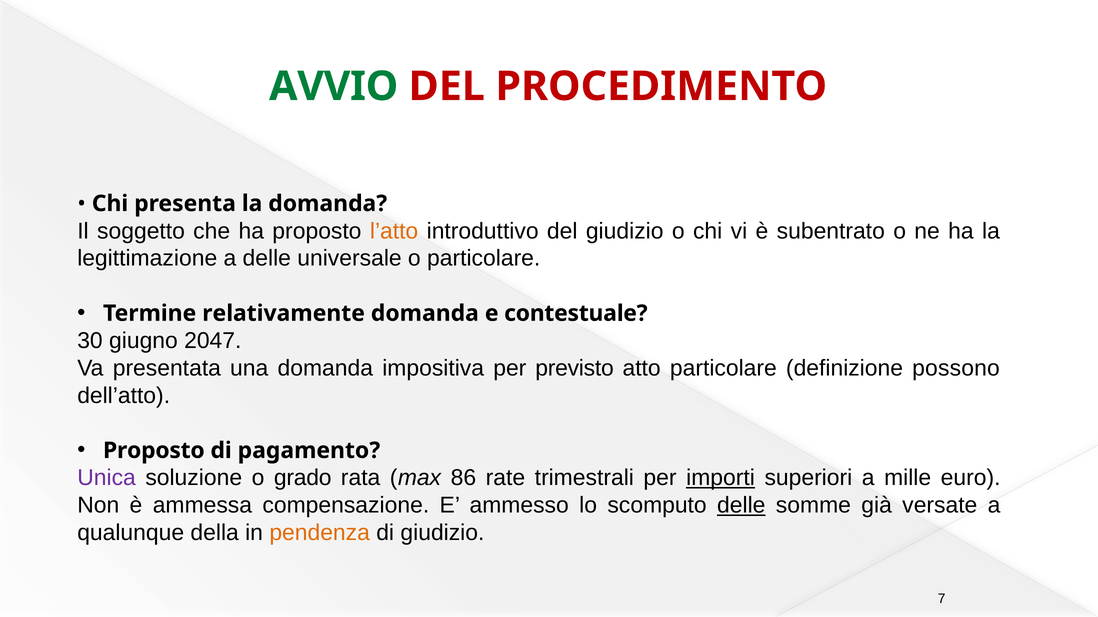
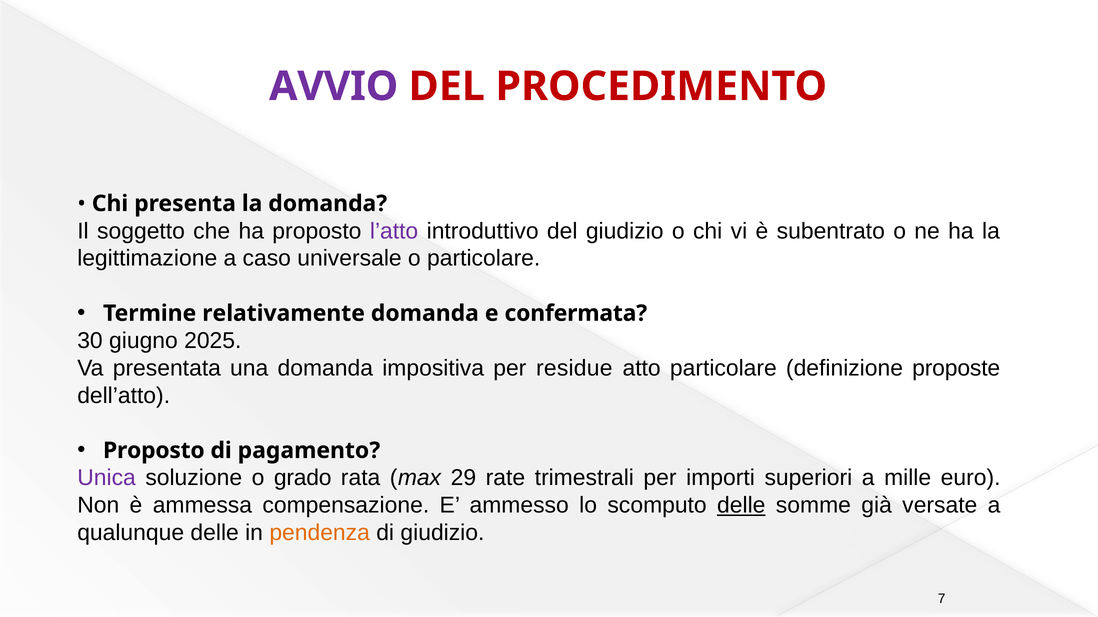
AVVIO colour: green -> purple
l’atto colour: orange -> purple
a delle: delle -> caso
contestuale: contestuale -> confermata
2047: 2047 -> 2025
previsto: previsto -> residue
possono: possono -> proposte
86: 86 -> 29
importi underline: present -> none
qualunque della: della -> delle
